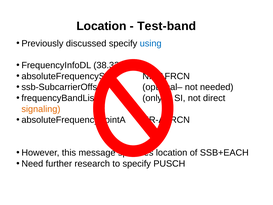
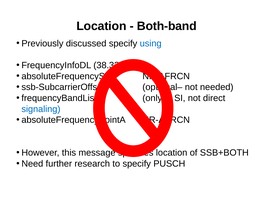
Test-band: Test-band -> Both-band
signaling colour: orange -> blue
SSB+EACH: SSB+EACH -> SSB+BOTH
